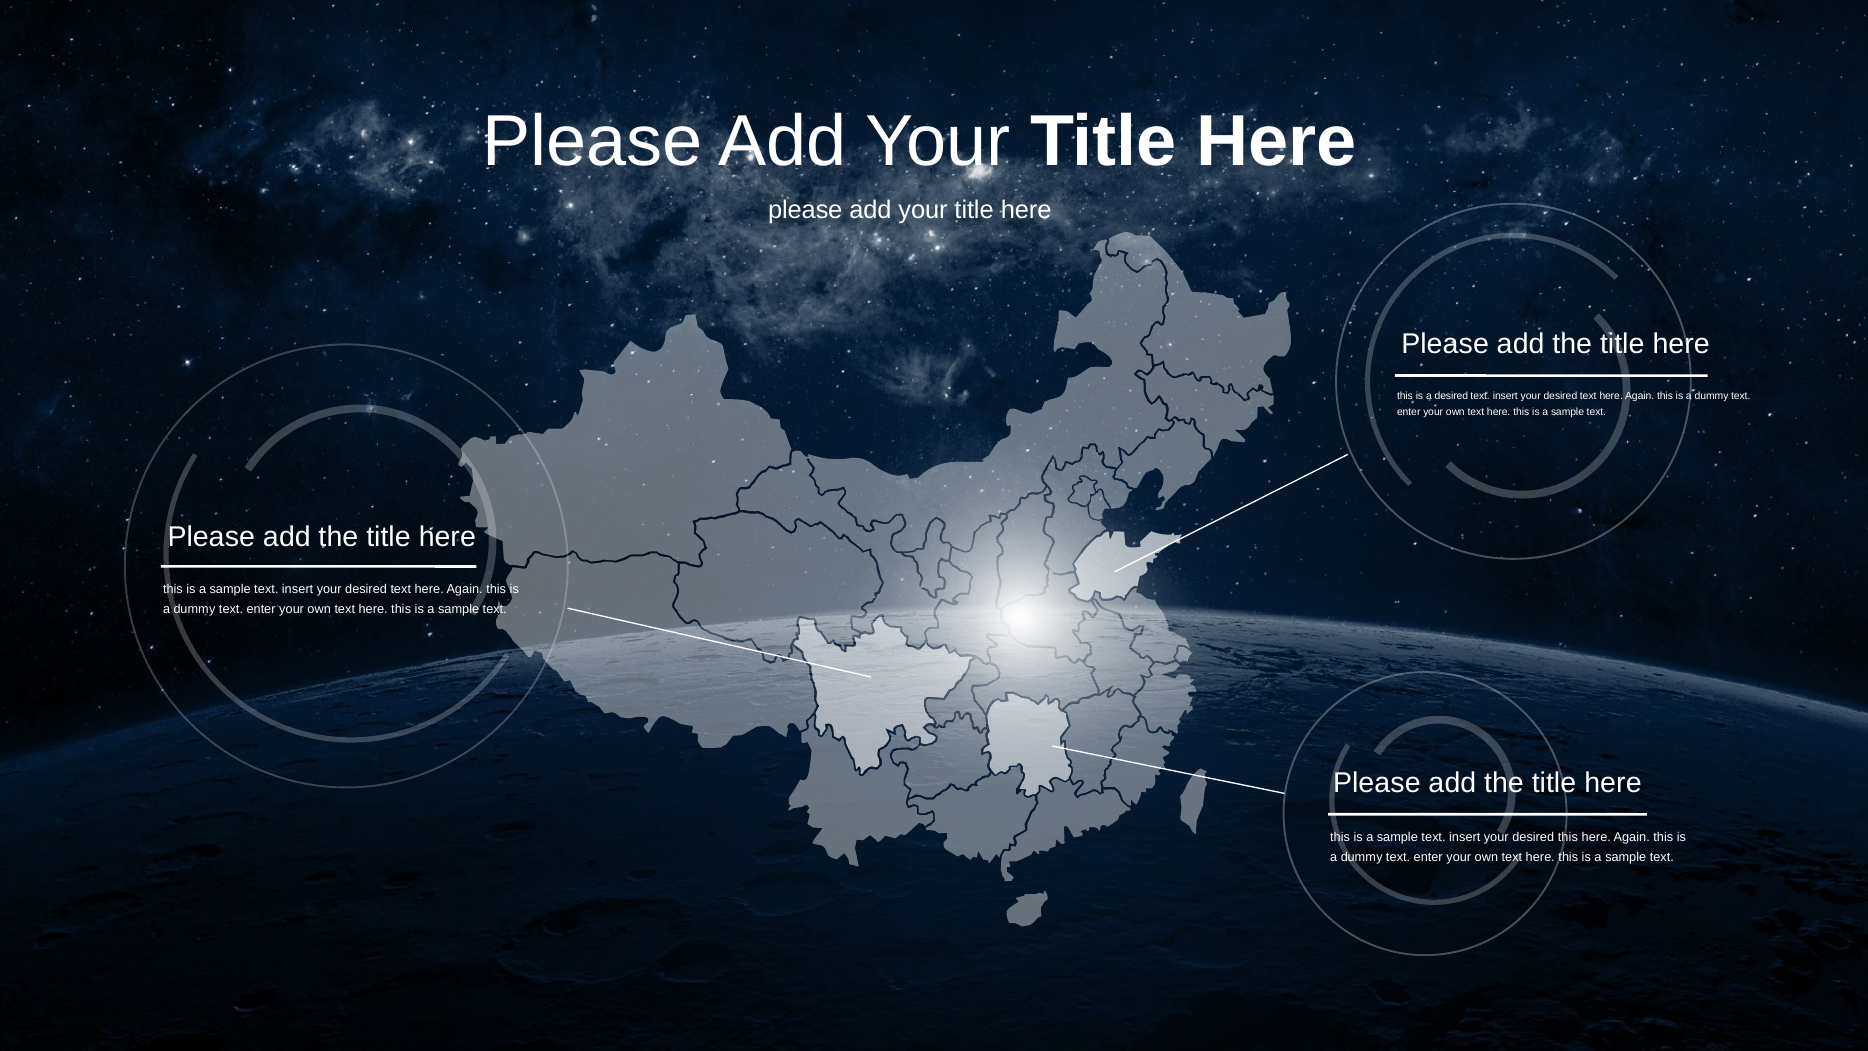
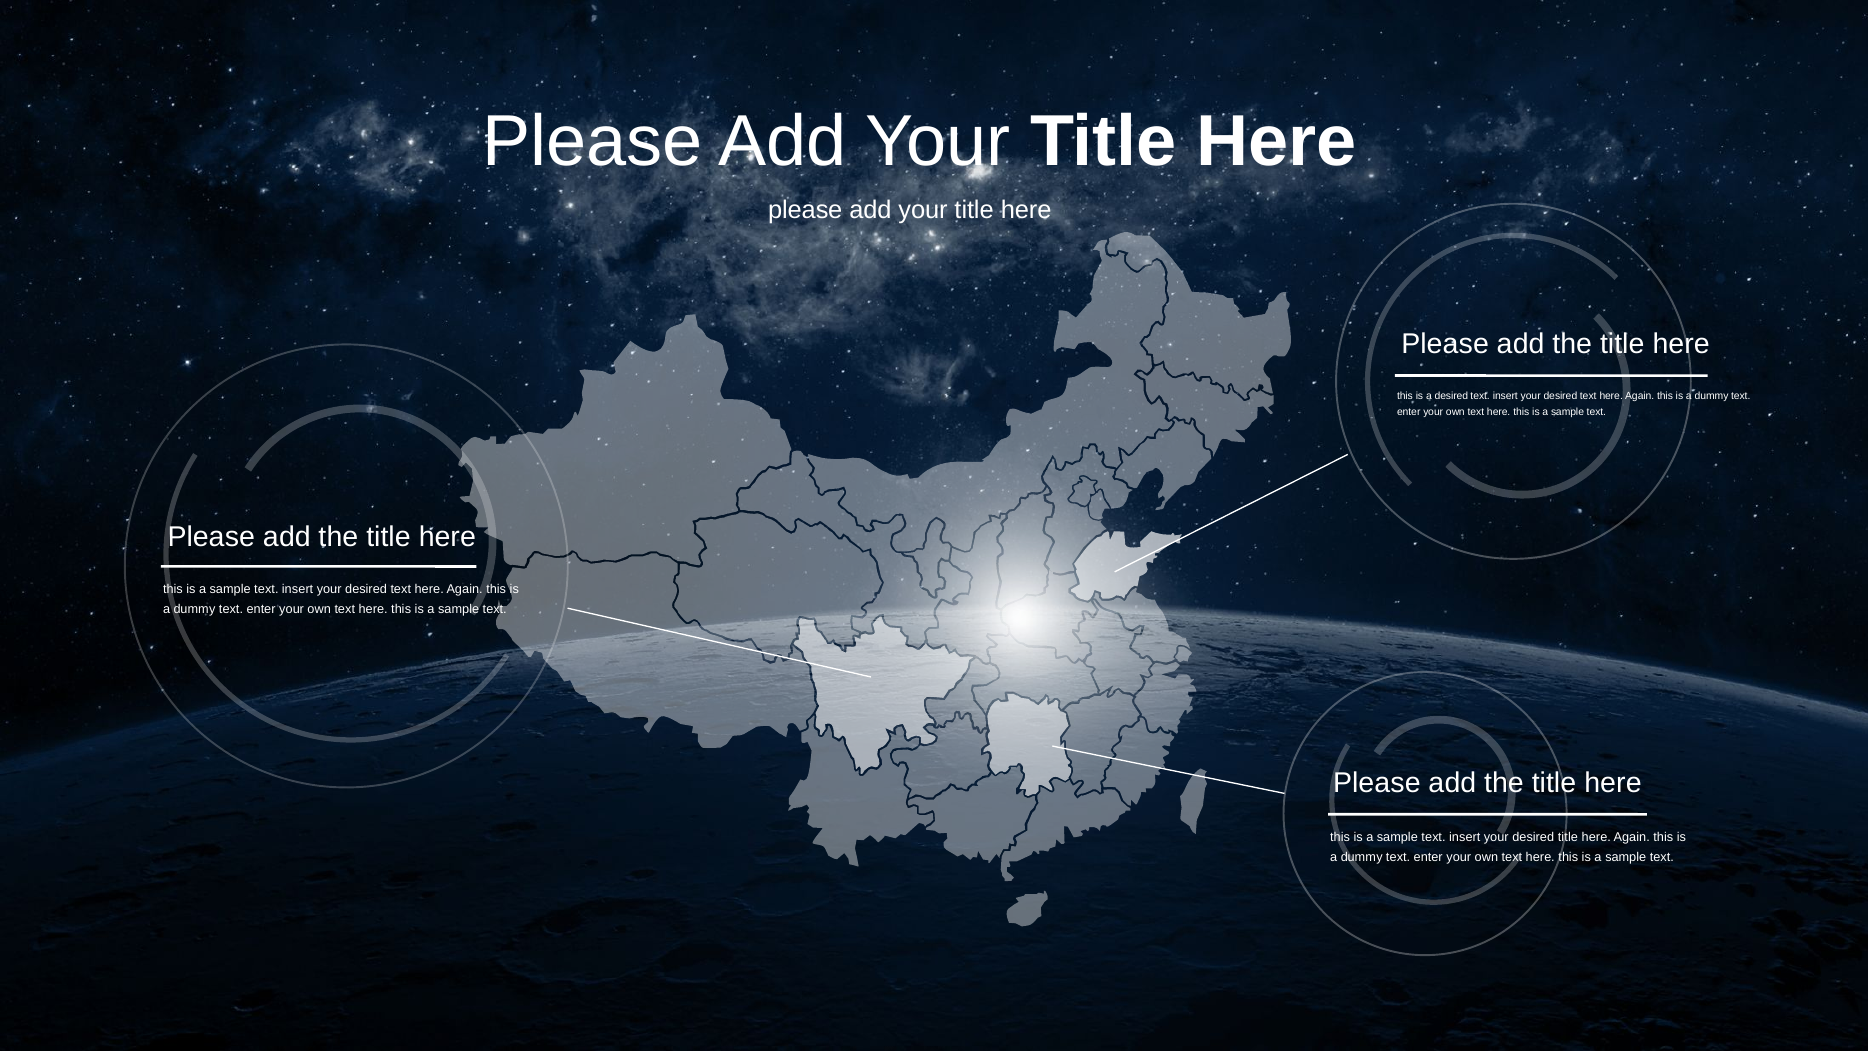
this at (1568, 837): this -> title
